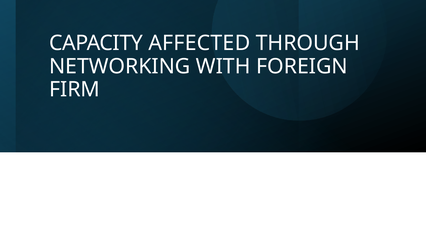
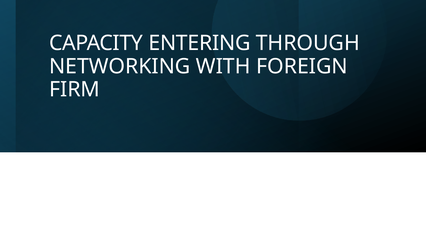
AFFECTED: AFFECTED -> ENTERING
